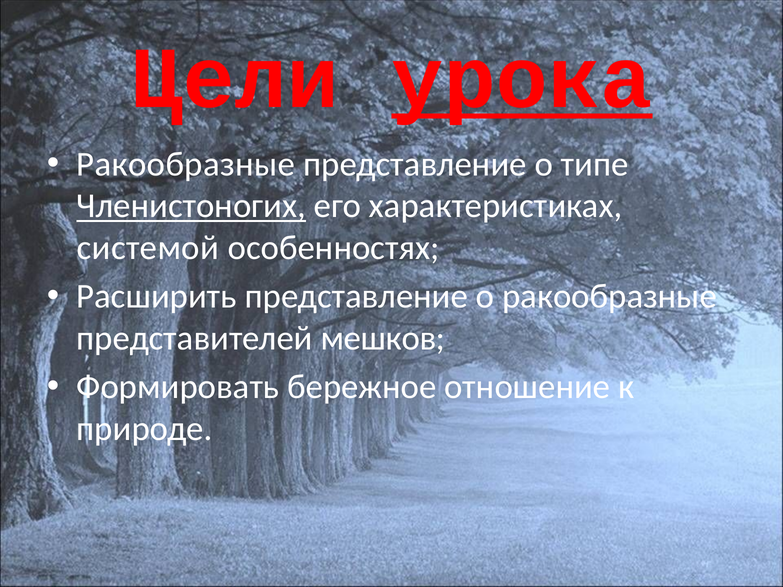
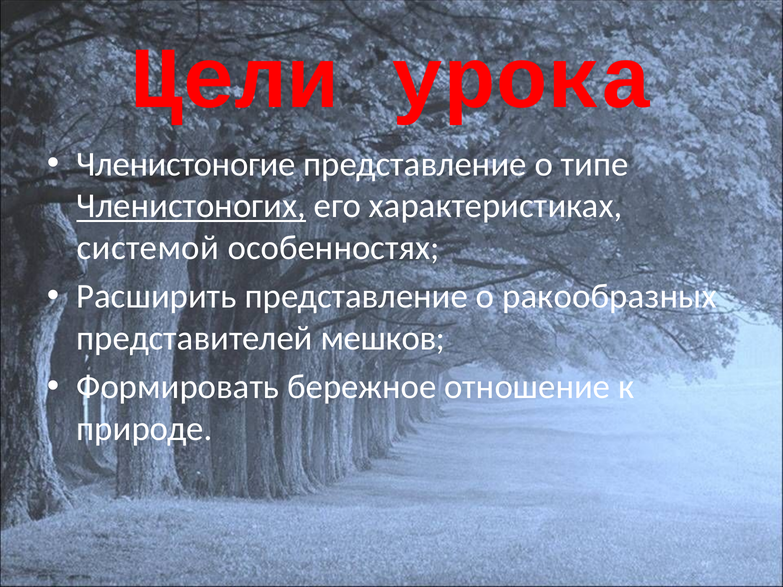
урока underline: present -> none
Ракообразные at (186, 164): Ракообразные -> Членистоногие
о ракообразные: ракообразные -> ракообразных
